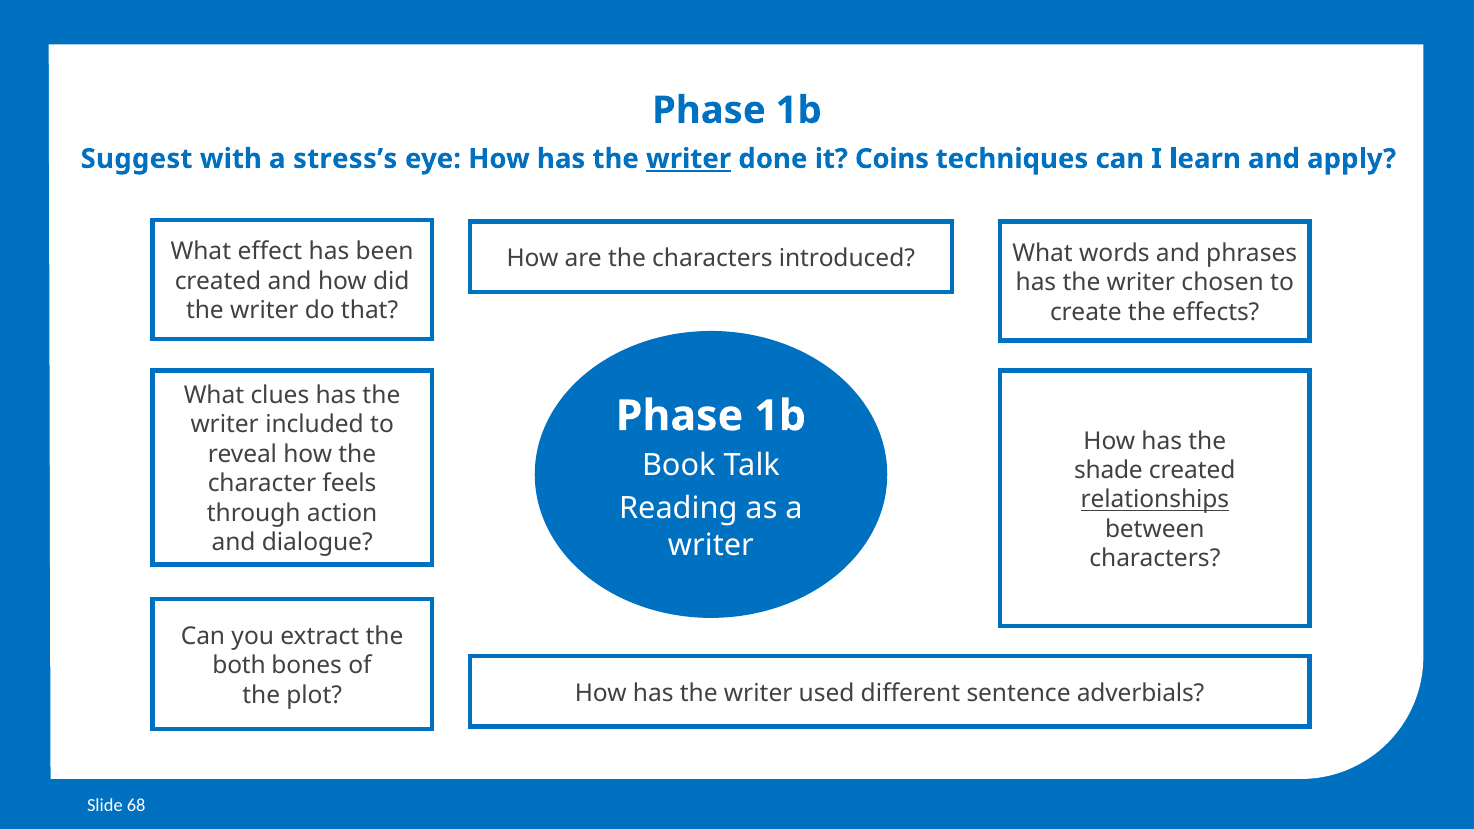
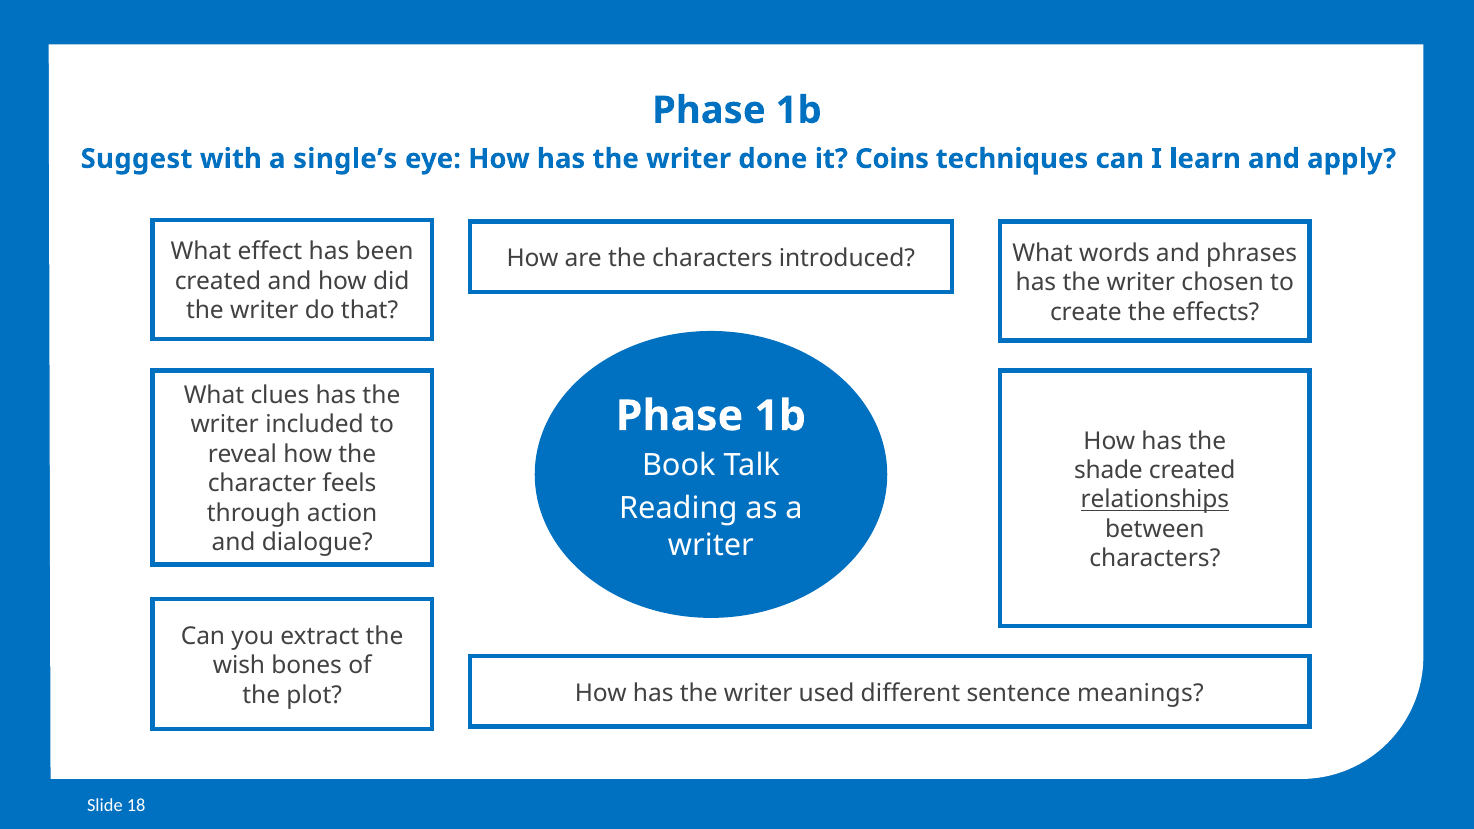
stress’s: stress’s -> single’s
writer at (689, 159) underline: present -> none
both: both -> wish
adverbials: adverbials -> meanings
68: 68 -> 18
